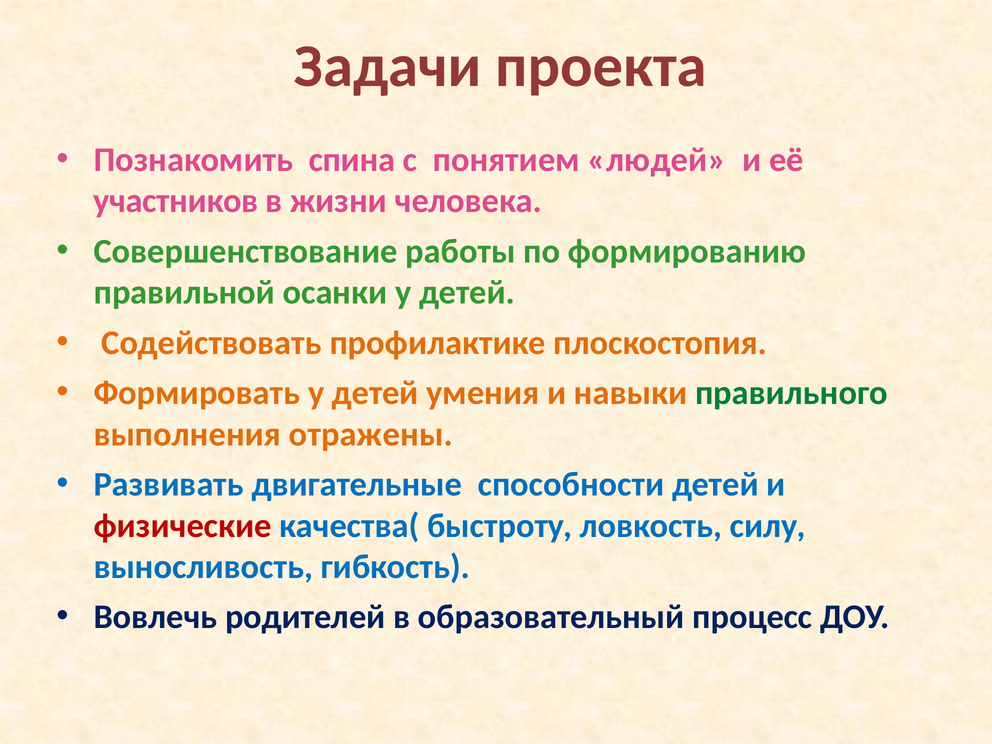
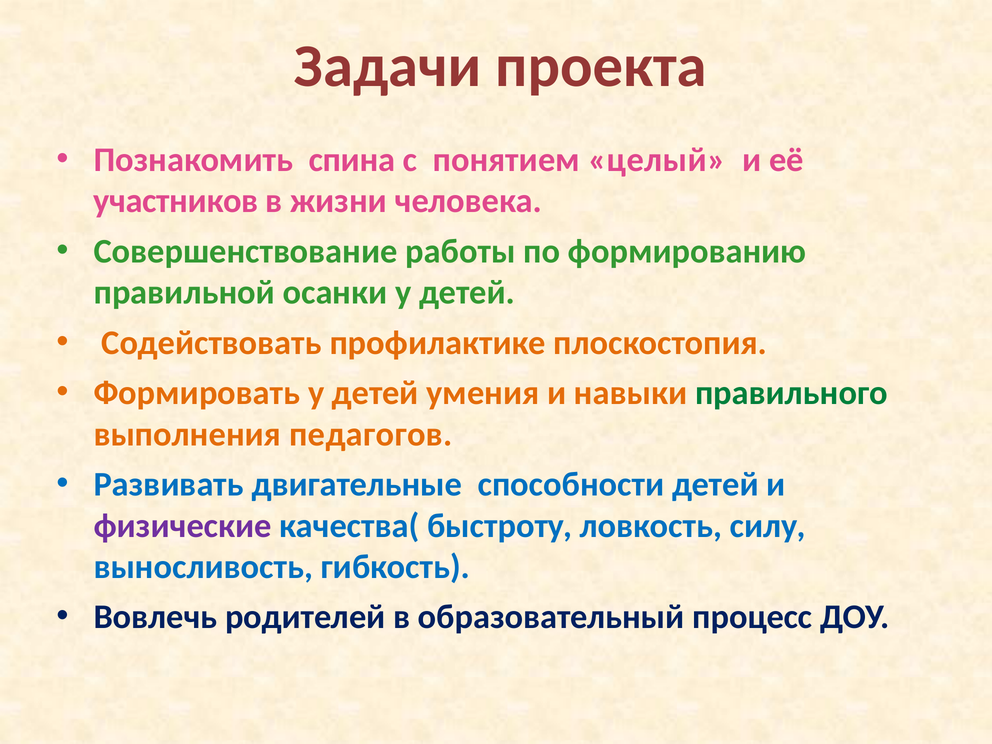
людей: людей -> целый
отражены: отражены -> педагогов
физические colour: red -> purple
